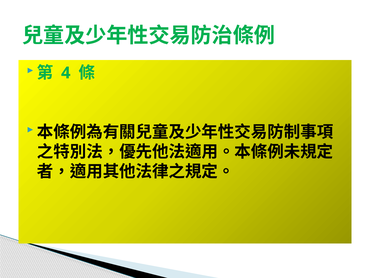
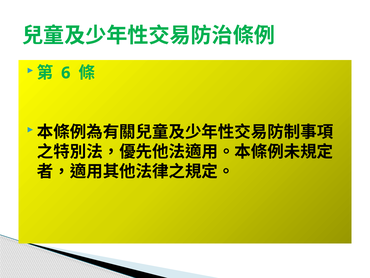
4: 4 -> 6
